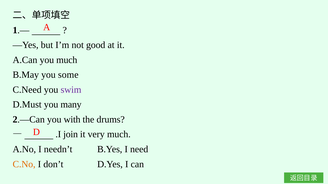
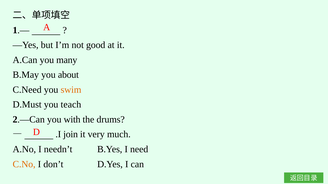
you much: much -> many
some: some -> about
swim colour: purple -> orange
many: many -> teach
